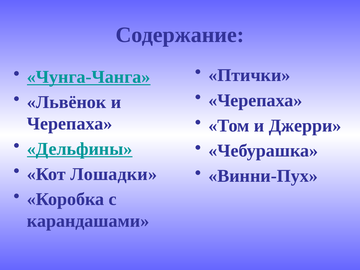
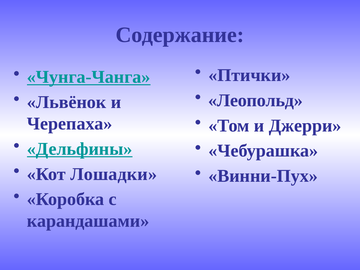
Черепаха at (255, 100): Черепаха -> Леопольд
